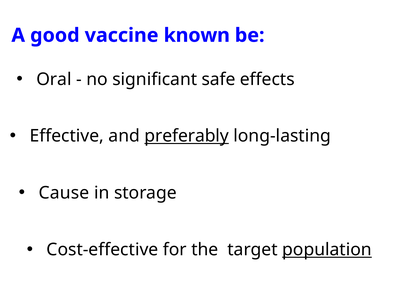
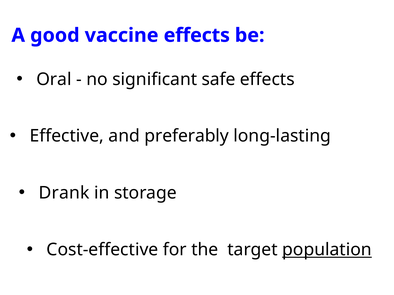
vaccine known: known -> effects
preferably underline: present -> none
Cause: Cause -> Drank
